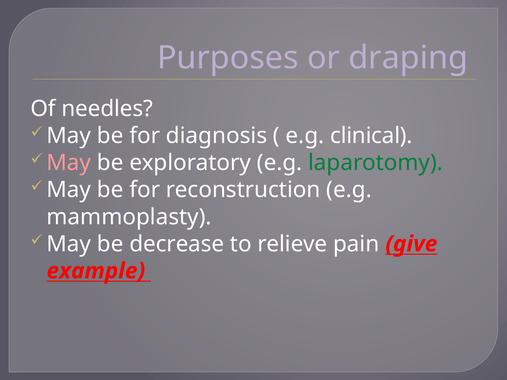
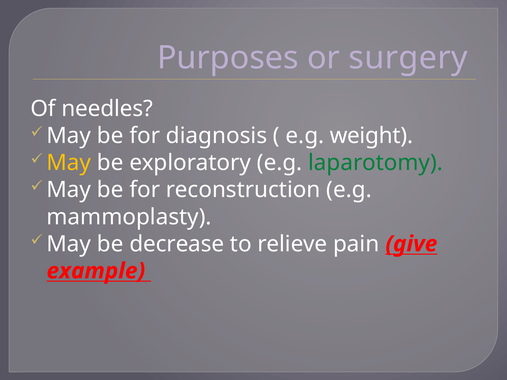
draping: draping -> surgery
clinical: clinical -> weight
May at (69, 163) colour: pink -> yellow
